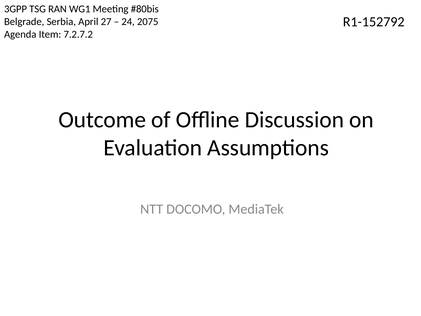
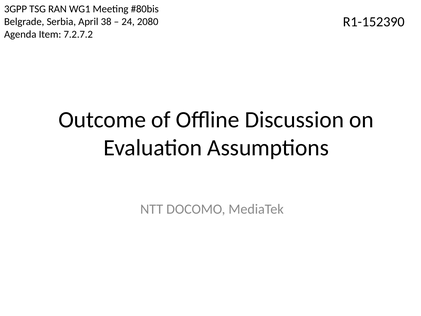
R1-152792: R1-152792 -> R1-152390
27: 27 -> 38
2075: 2075 -> 2080
